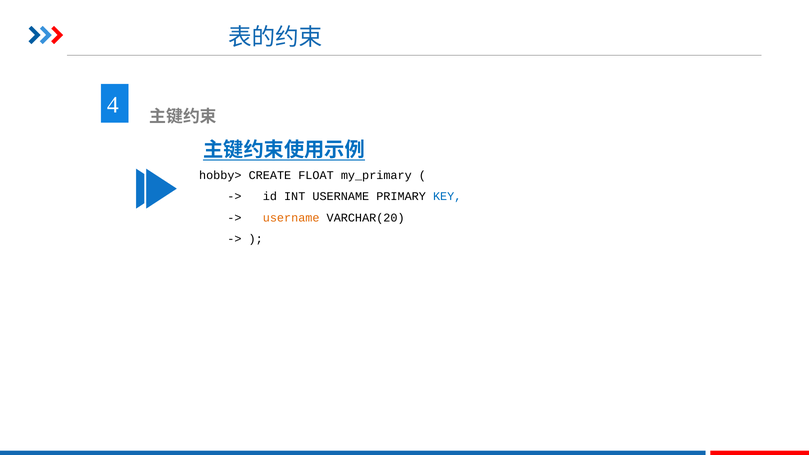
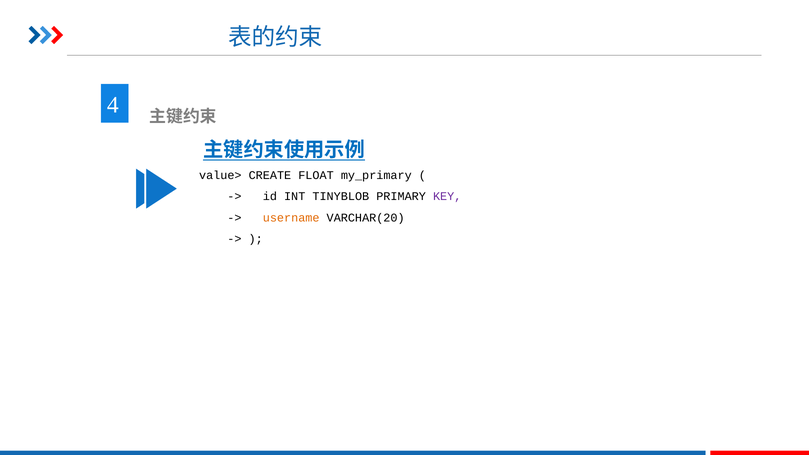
hobby>: hobby> -> value>
INT USERNAME: USERNAME -> TINYBLOB
KEY colour: blue -> purple
